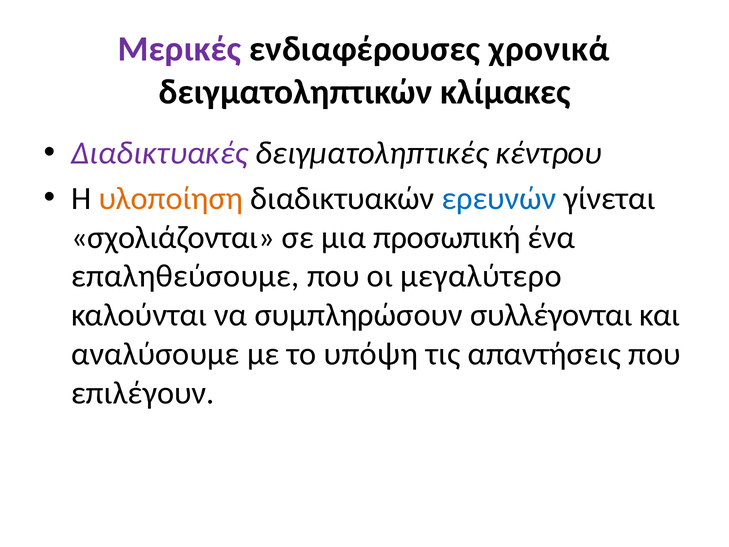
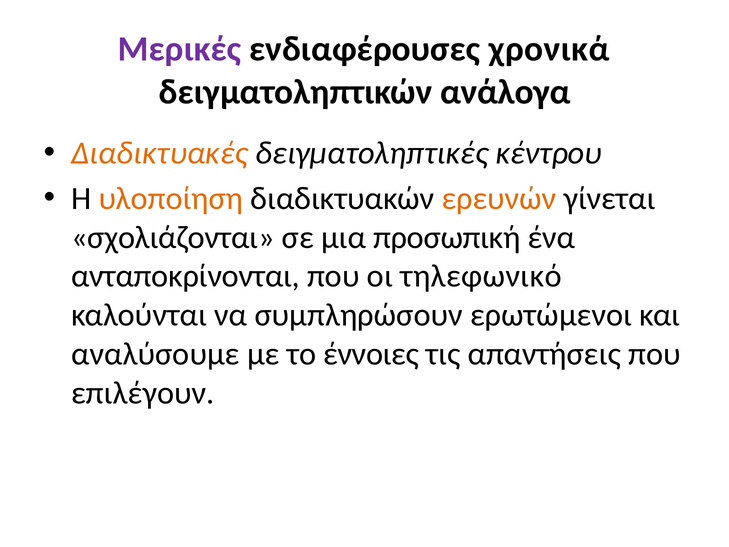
κλίμακες: κλίμακες -> ανάλογα
Διαδικτυακές colour: purple -> orange
ερευνών colour: blue -> orange
επαληθεύσουμε: επαληθεύσουμε -> ανταποκρίνονται
μεγαλύτερο: μεγαλύτερο -> τηλεφωνικό
συλλέγονται: συλλέγονται -> ερωτώμενοι
υπόψη: υπόψη -> έννοιες
